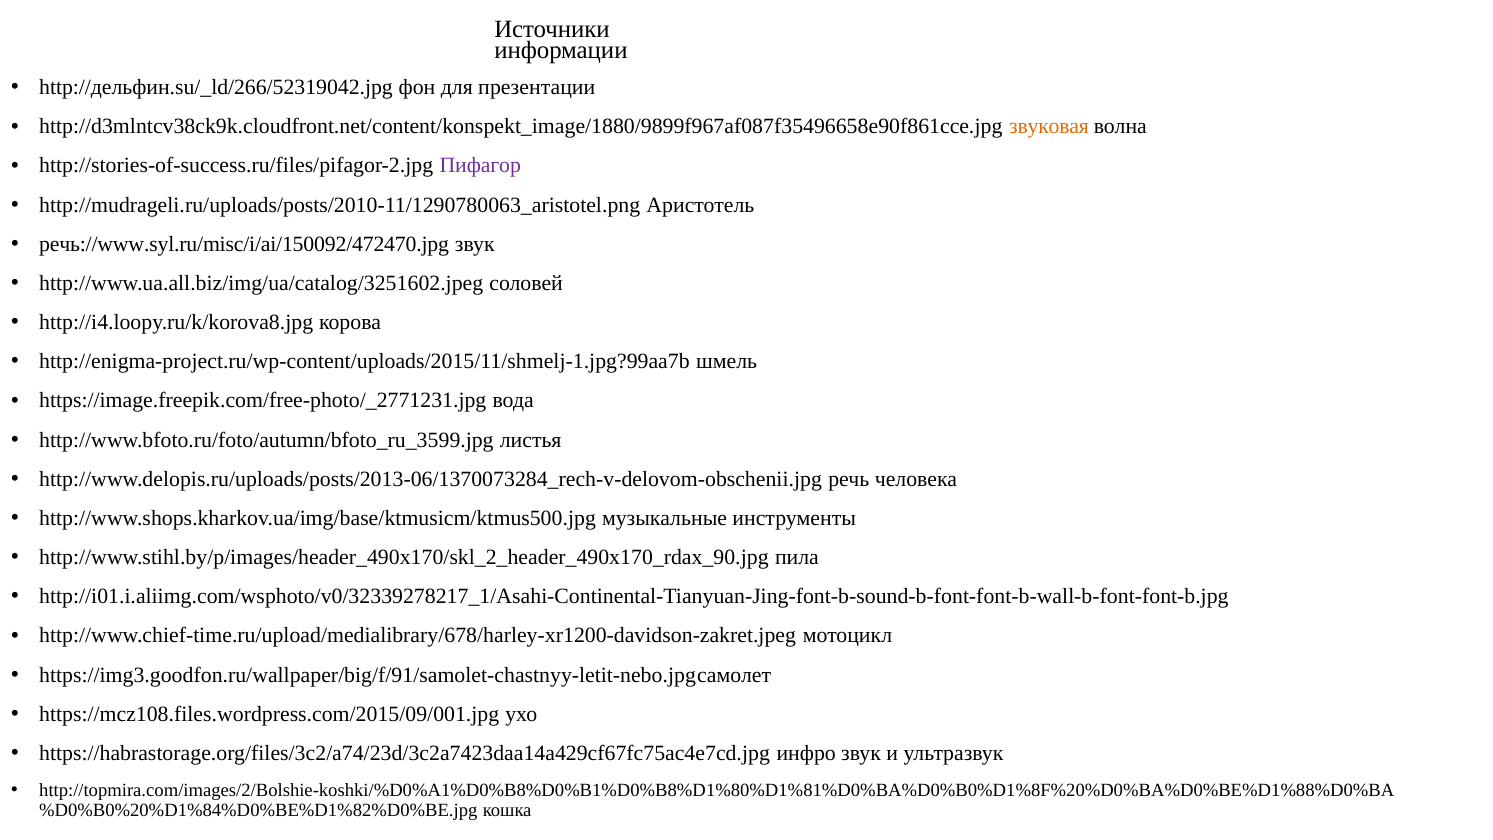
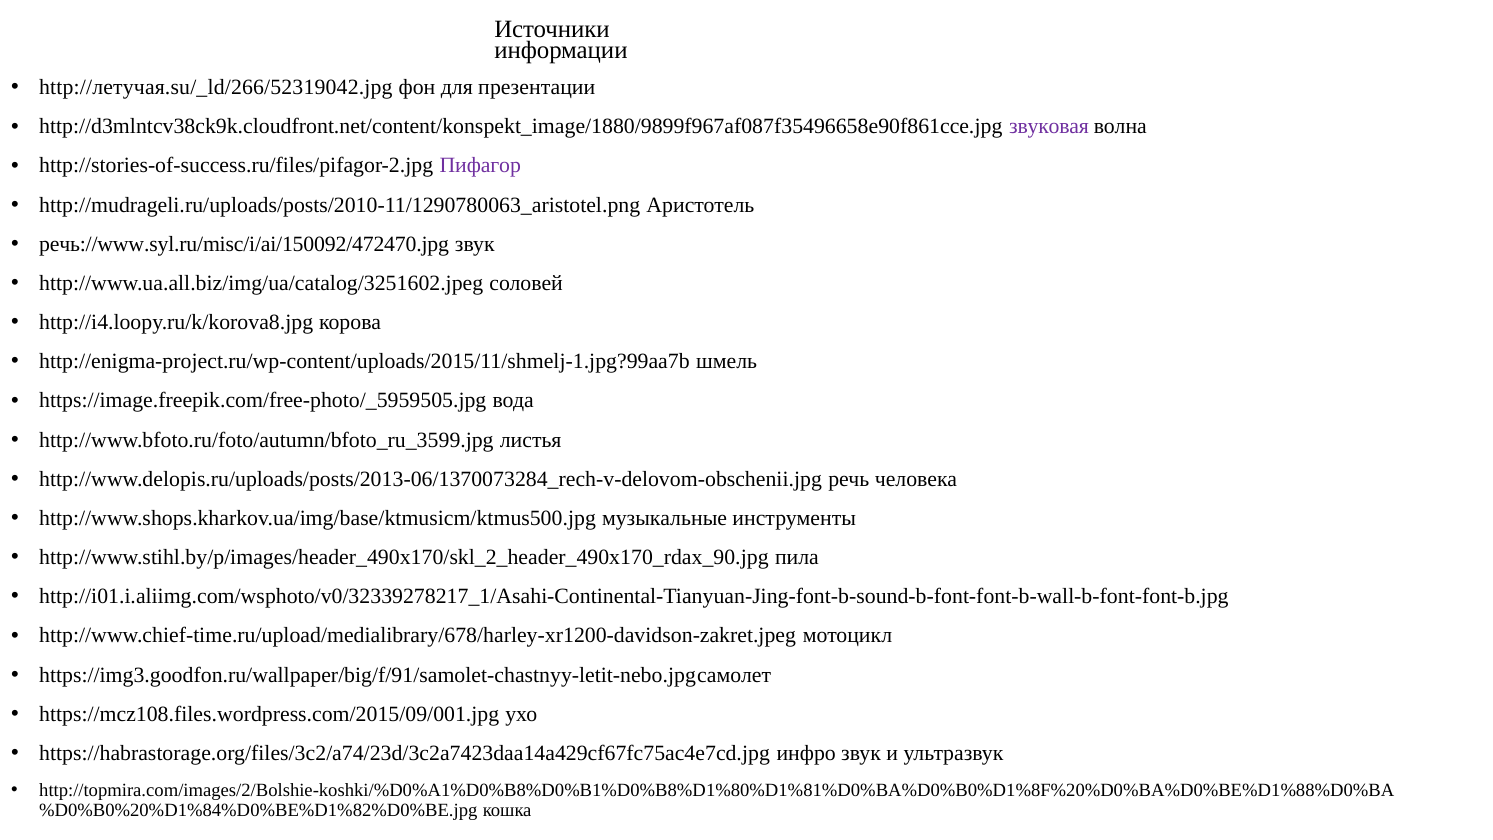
http://дельфин.su/_ld/266/52319042.jpg: http://дельфин.su/_ld/266/52319042.jpg -> http://летучая.su/_ld/266/52319042.jpg
звуковая colour: orange -> purple
https://image.freepik.com/free-photo/_2771231.jpg: https://image.freepik.com/free-photo/_2771231.jpg -> https://image.freepik.com/free-photo/_5959505.jpg
